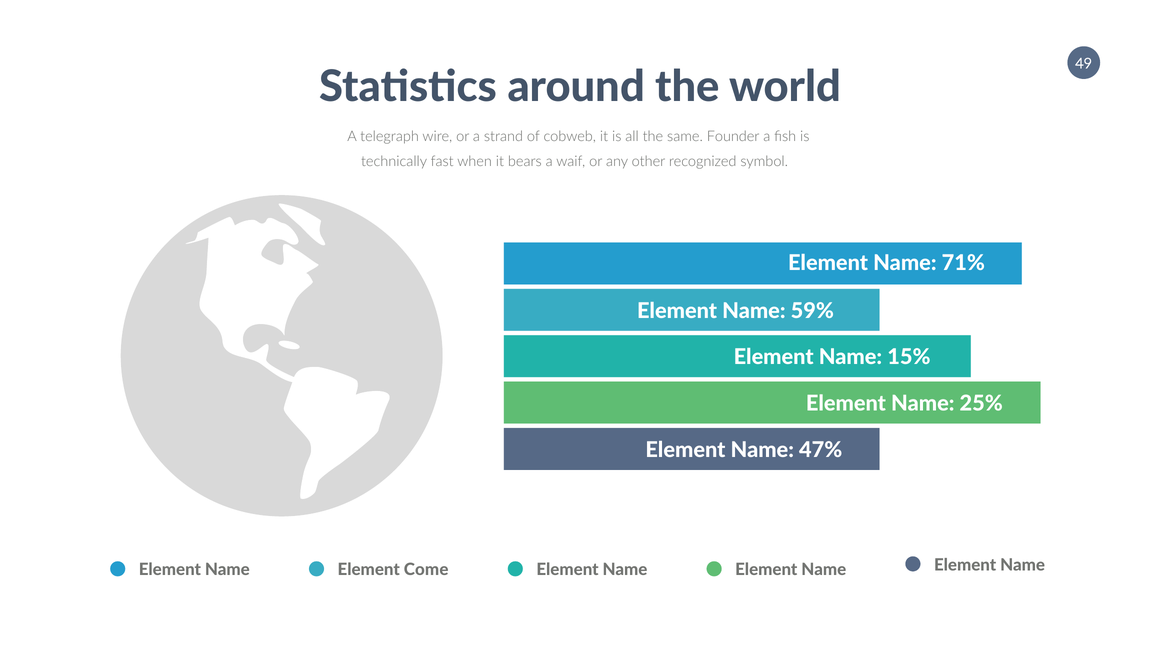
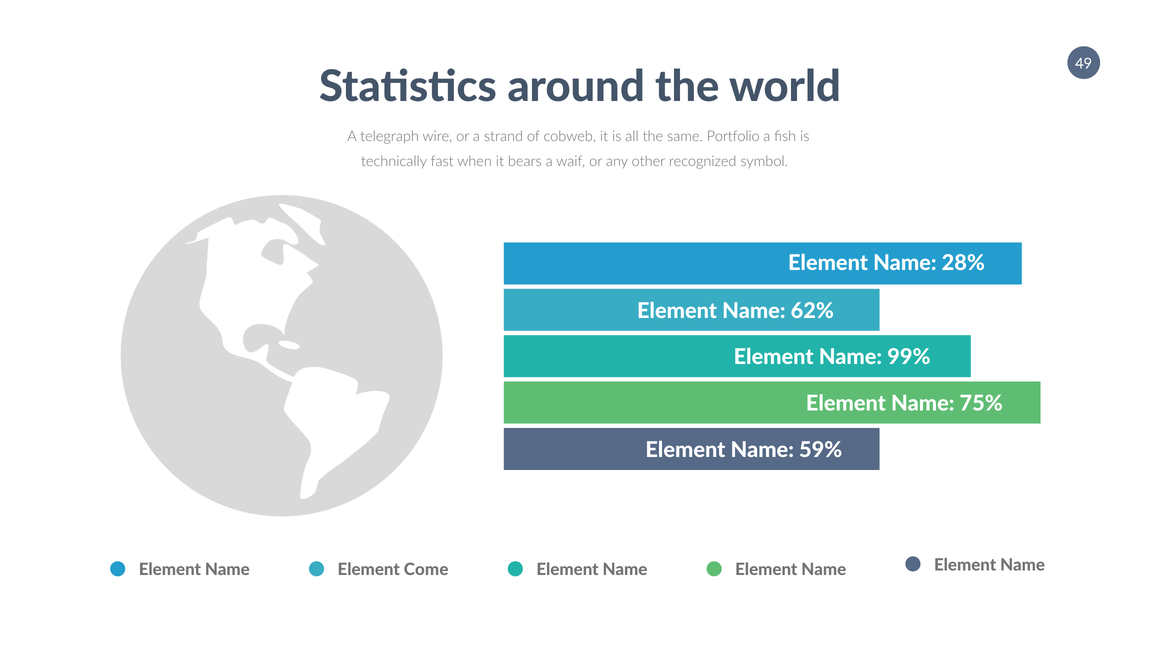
Founder: Founder -> Portfolio
71%: 71% -> 28%
59%: 59% -> 62%
15%: 15% -> 99%
25%: 25% -> 75%
47%: 47% -> 59%
